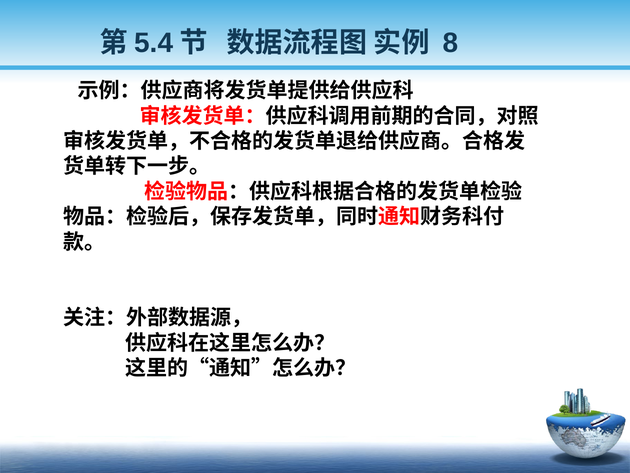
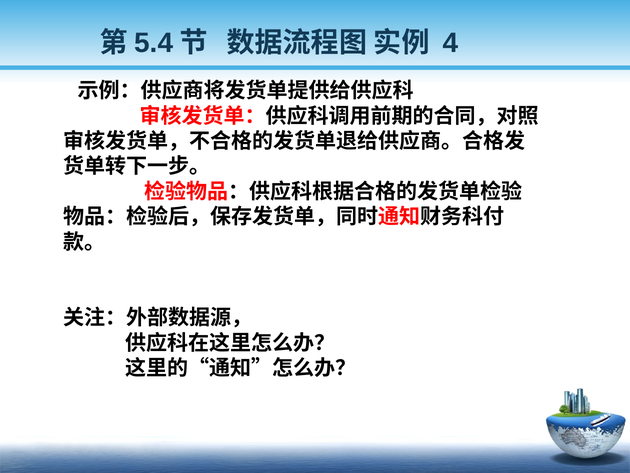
8: 8 -> 4
